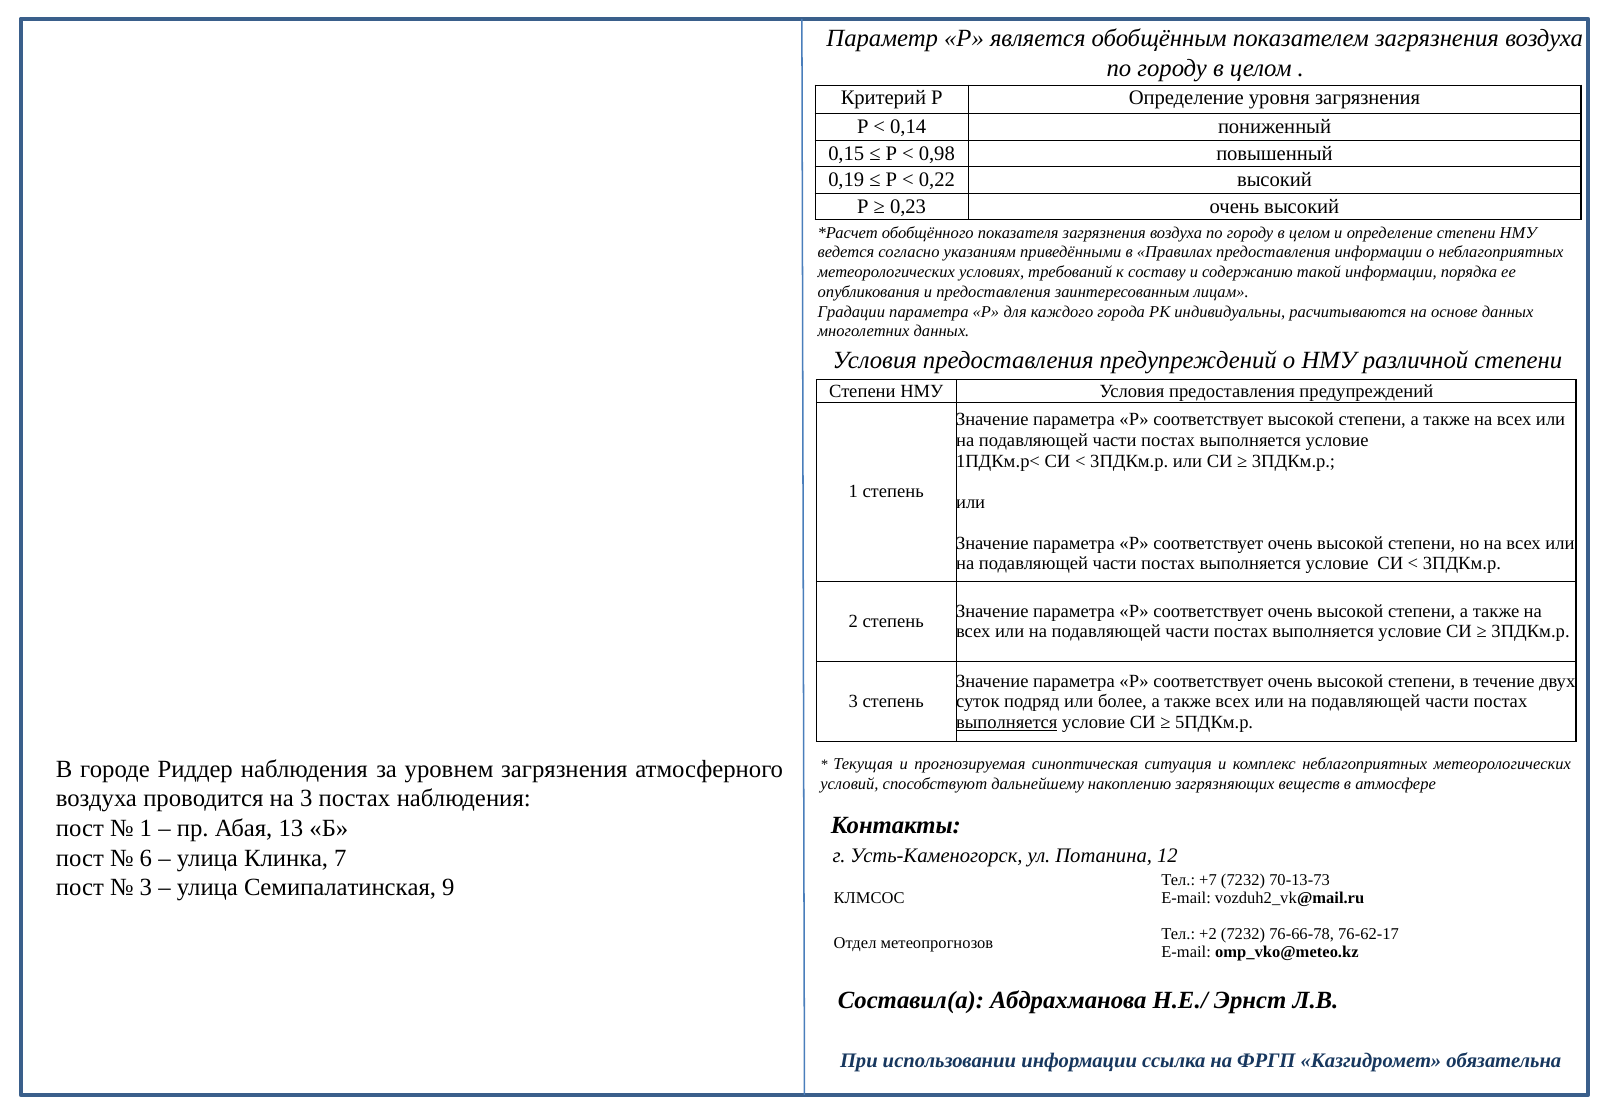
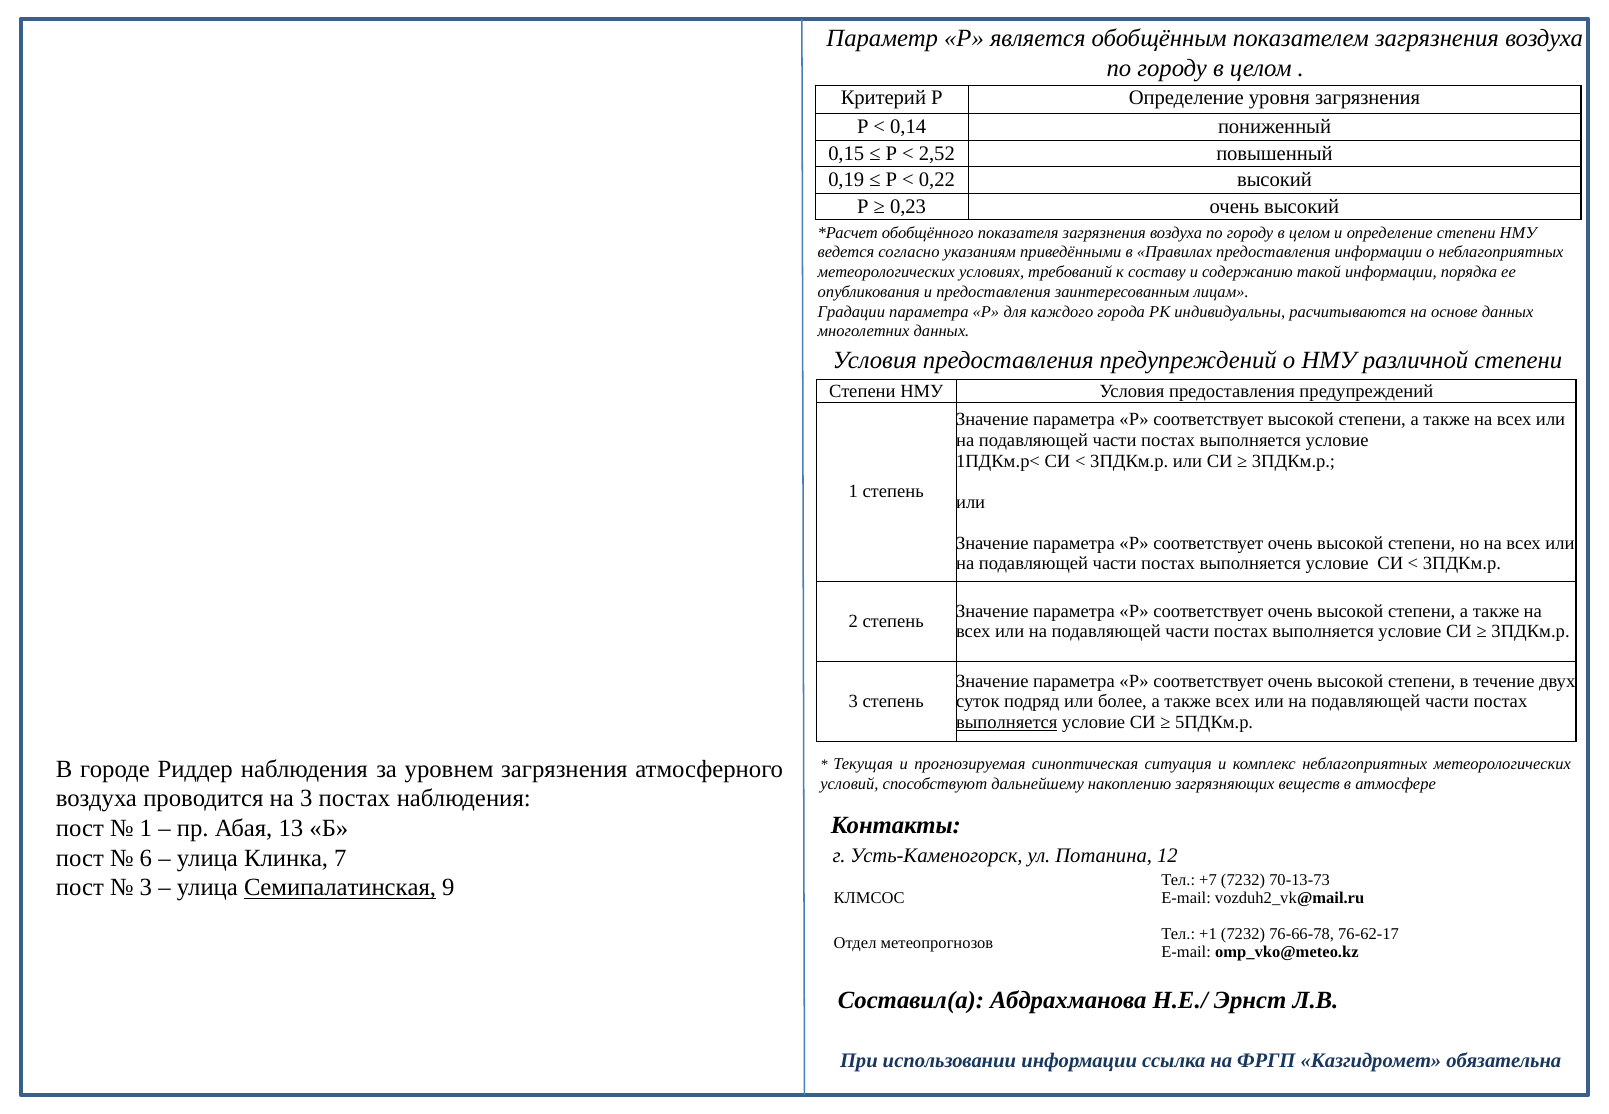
0,98: 0,98 -> 2,52
Семипалатинская underline: none -> present
+2: +2 -> +1
